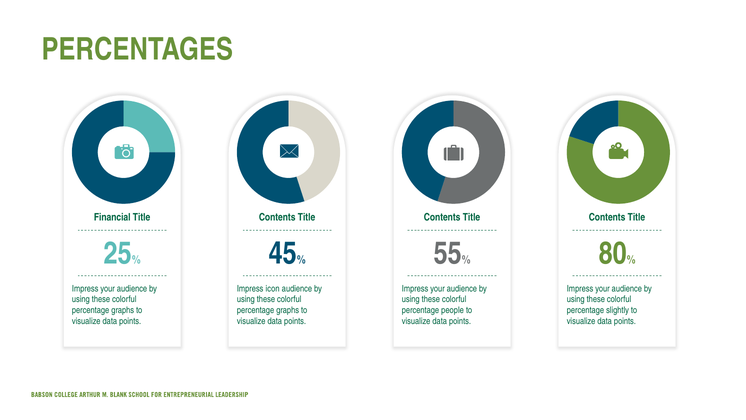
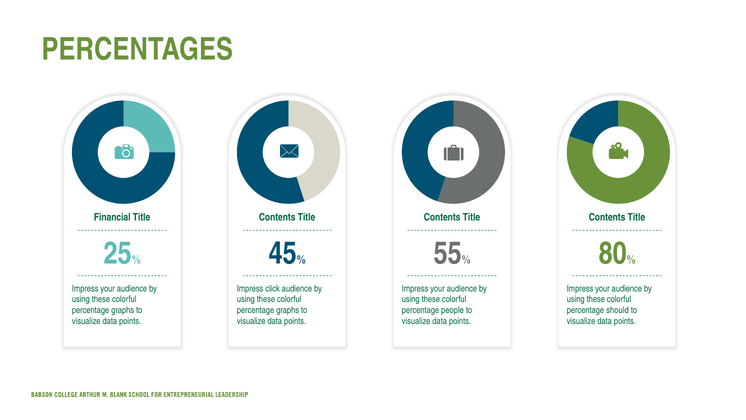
icon: icon -> click
slightly: slightly -> should
